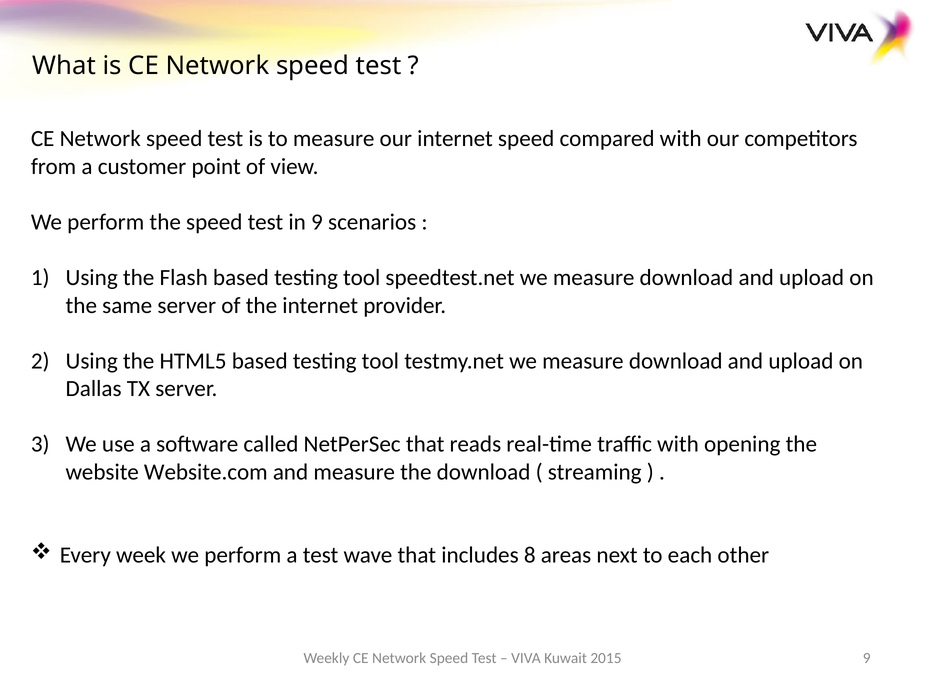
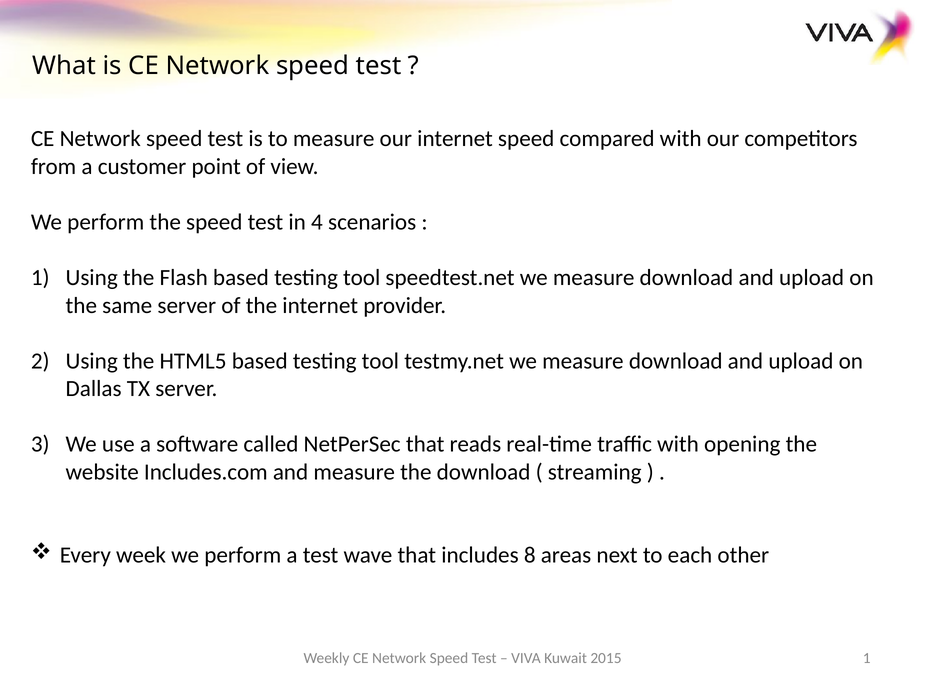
in 9: 9 -> 4
Website.com: Website.com -> Includes.com
2015 9: 9 -> 1
